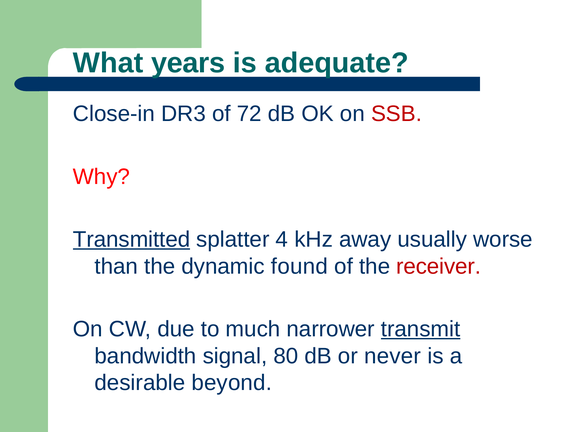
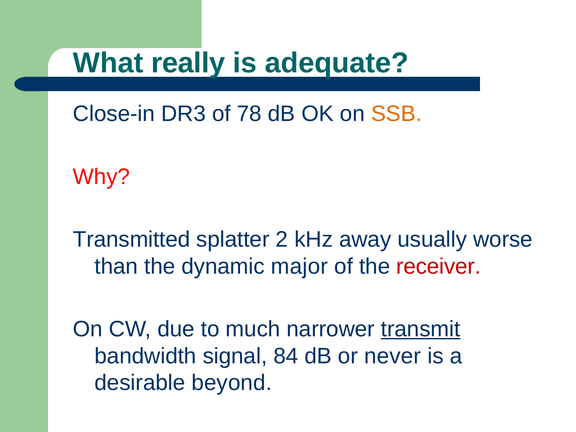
years: years -> really
72: 72 -> 78
SSB colour: red -> orange
Transmitted underline: present -> none
4: 4 -> 2
found: found -> major
80: 80 -> 84
